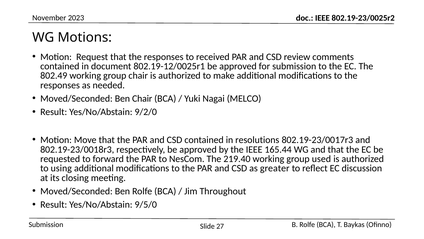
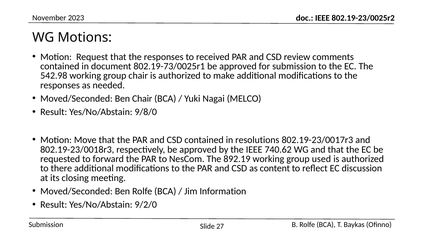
802.19-12/0025r1: 802.19-12/0025r1 -> 802.19-73/0025r1
802.49: 802.49 -> 542.98
9/2/0: 9/2/0 -> 9/8/0
165.44: 165.44 -> 740.62
219.40: 219.40 -> 892.19
using: using -> there
greater: greater -> content
Throughout: Throughout -> Information
9/5/0: 9/5/0 -> 9/2/0
